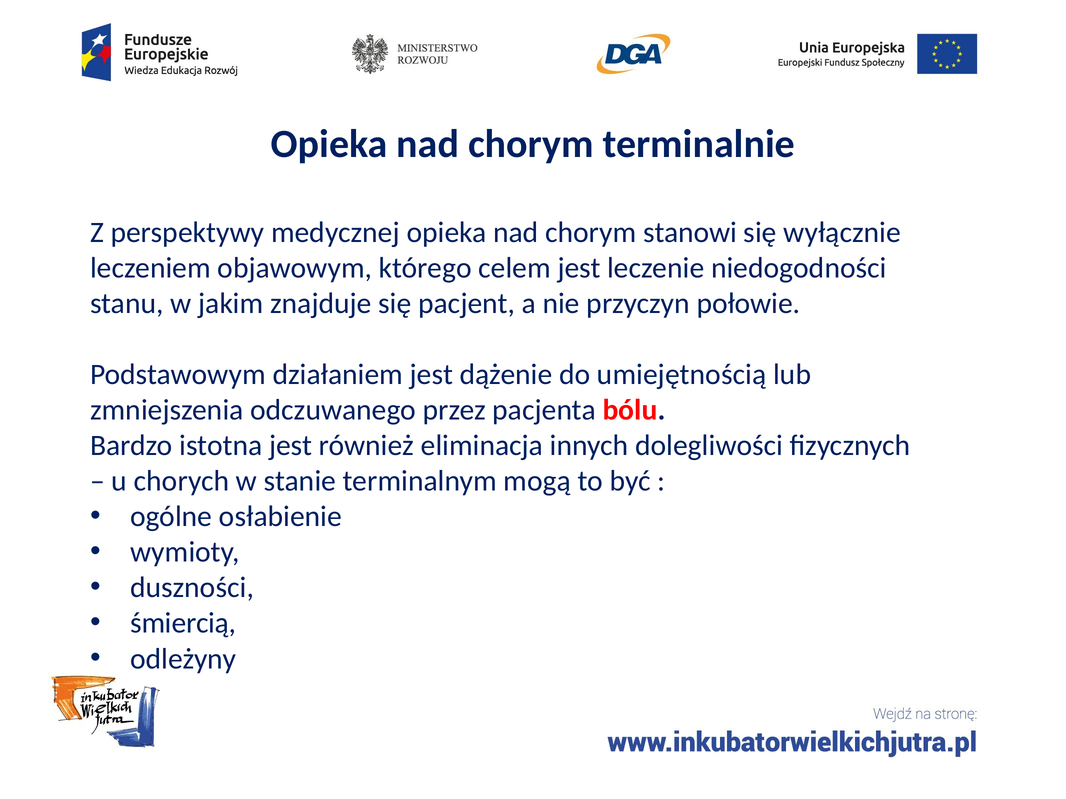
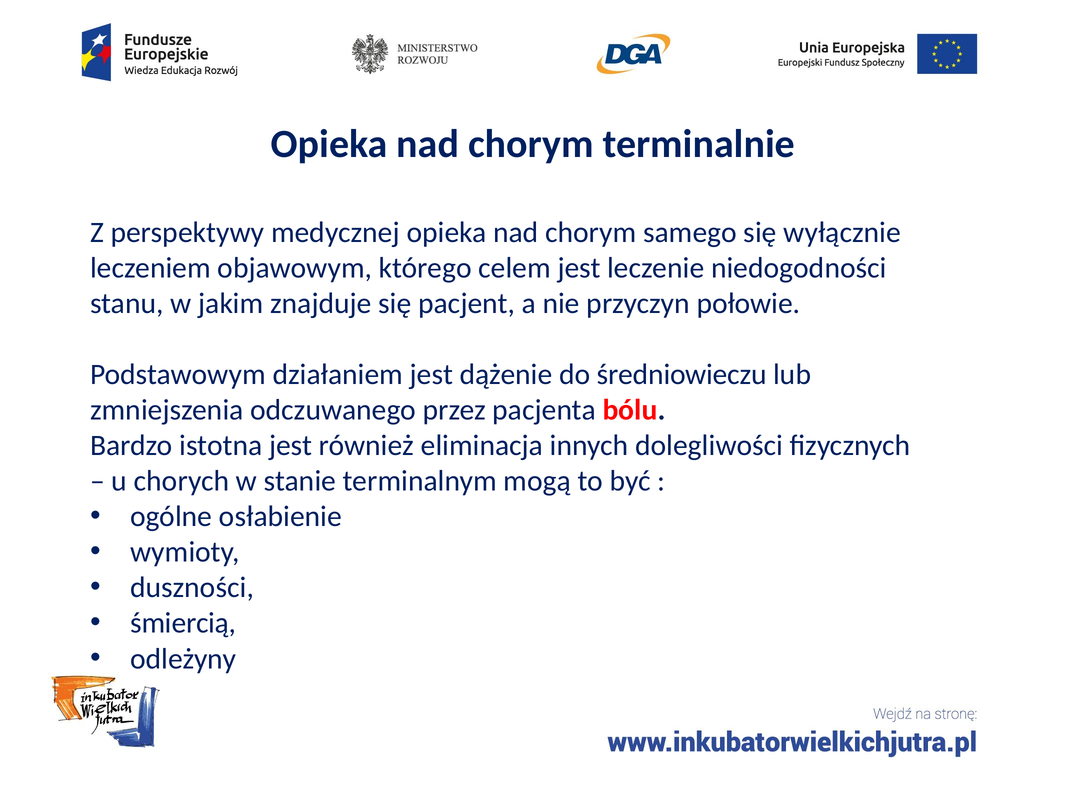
stanowi: stanowi -> samego
umiejętnością: umiejętnością -> średniowieczu
